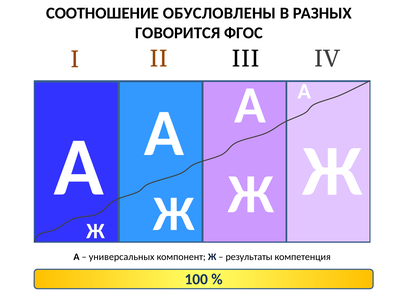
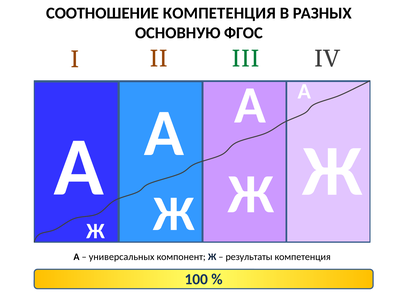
СООТНОШЕНИЕ ОБУСЛОВЛЕНЫ: ОБУСЛОВЛЕНЫ -> КОМПЕТЕНЦИЯ
ГОВОРИТСЯ: ГОВОРИТСЯ -> ОСНОВНУЮ
III colour: black -> green
